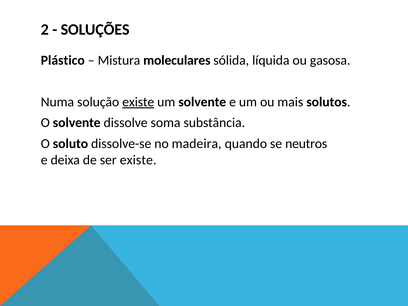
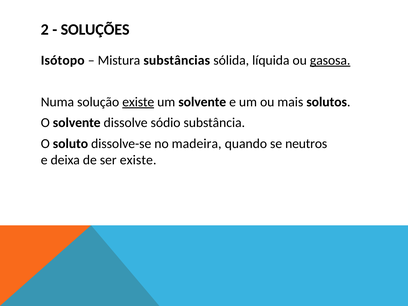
Plástico: Plástico -> Isótopo
moleculares: moleculares -> substâncias
gasosa underline: none -> present
soma: soma -> sódio
